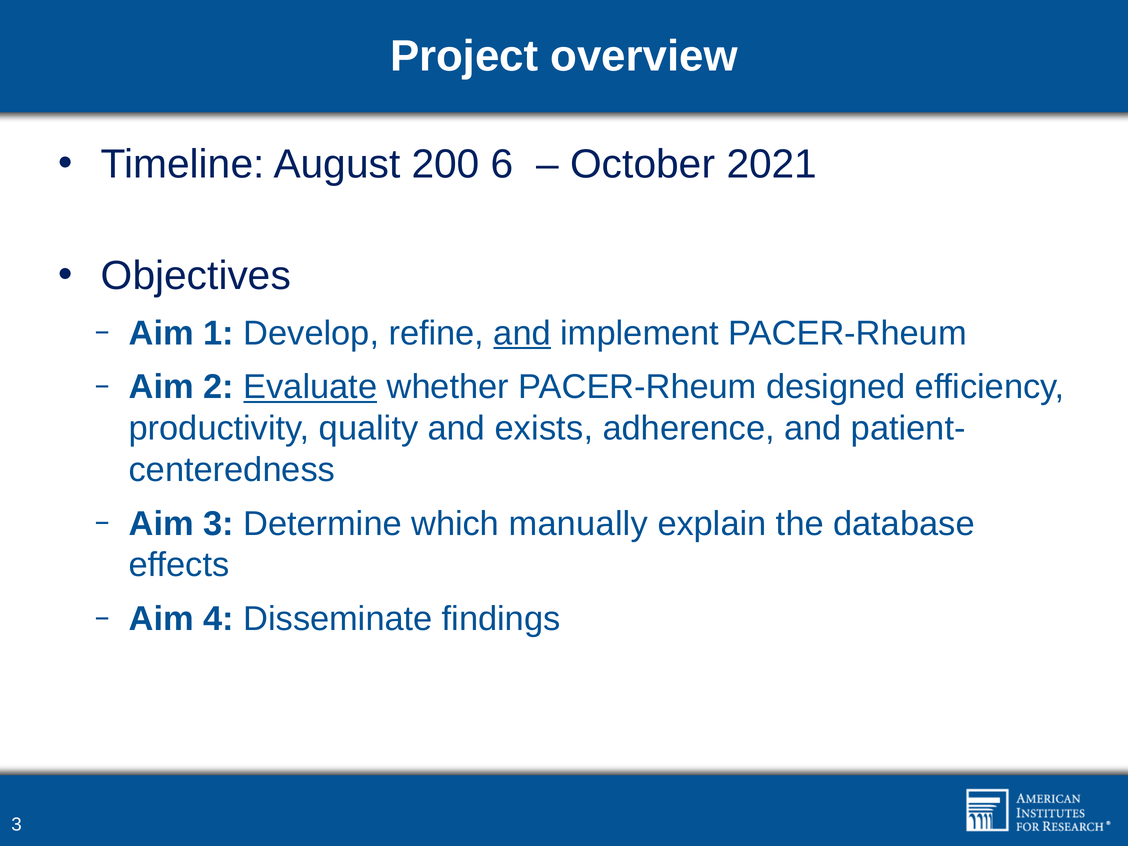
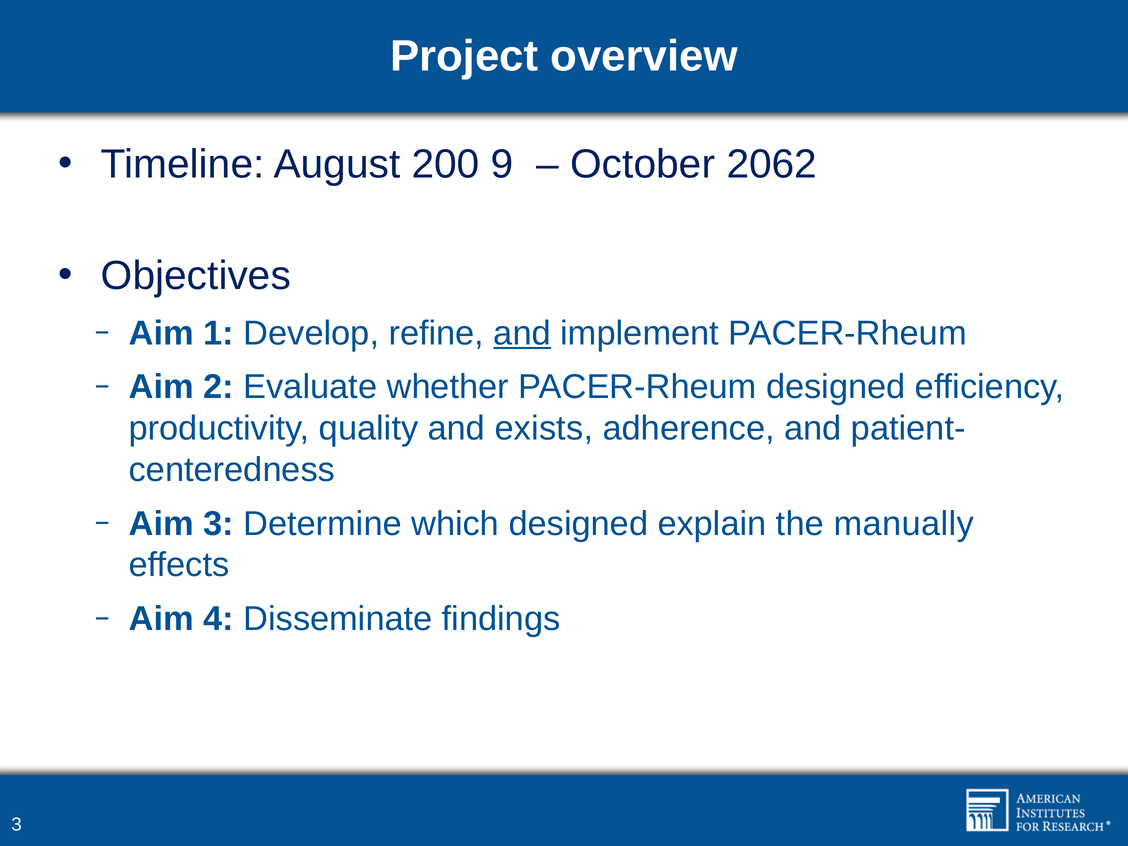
6: 6 -> 9
2021: 2021 -> 2062
Evaluate underline: present -> none
which manually: manually -> designed
database: database -> manually
